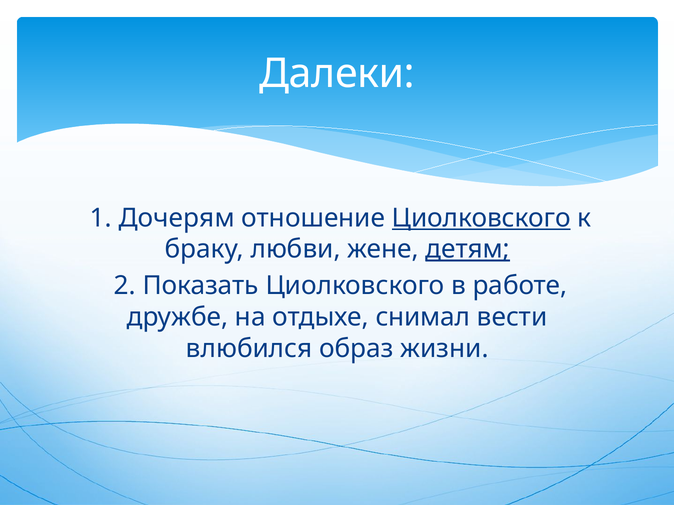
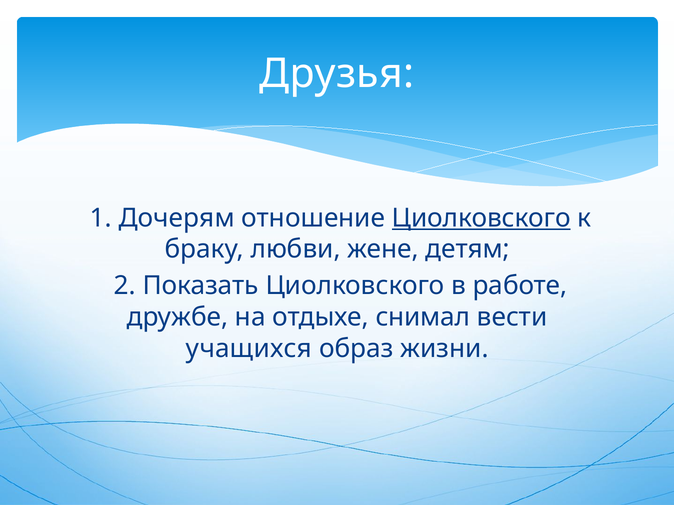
Далеки: Далеки -> Друзья
детям underline: present -> none
влюбился: влюбился -> учащихся
